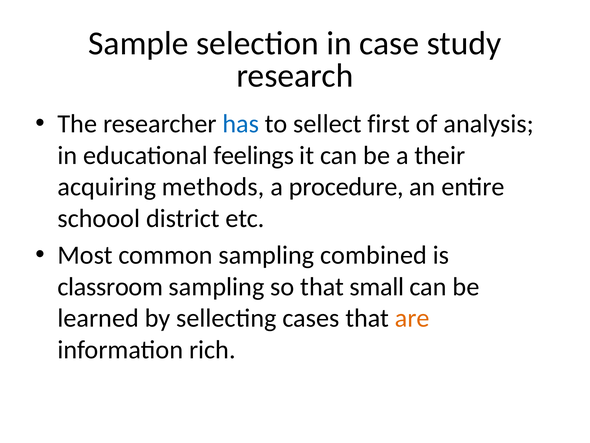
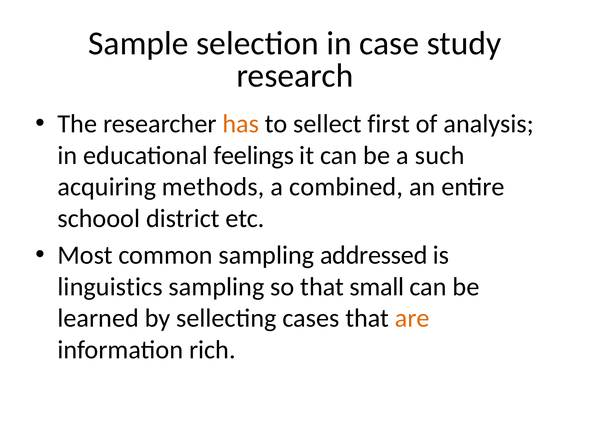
has colour: blue -> orange
their: their -> such
procedure: procedure -> combined
combined: combined -> addressed
classroom: classroom -> linguistics
